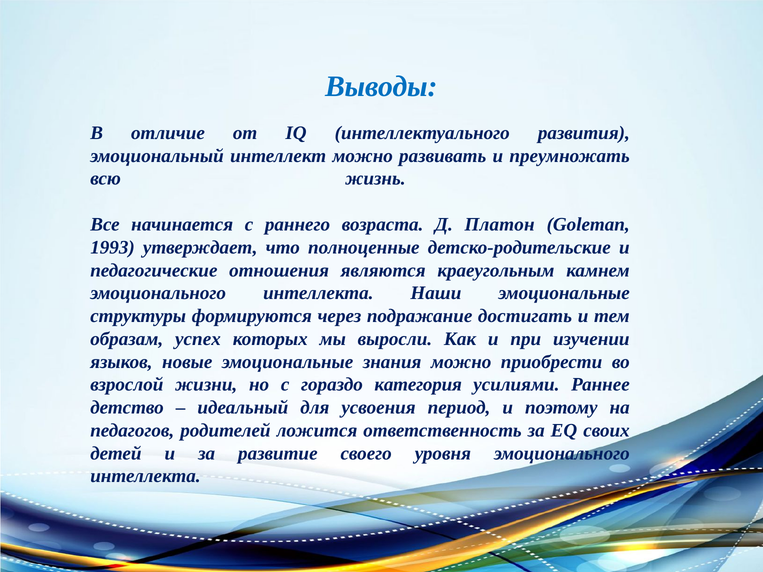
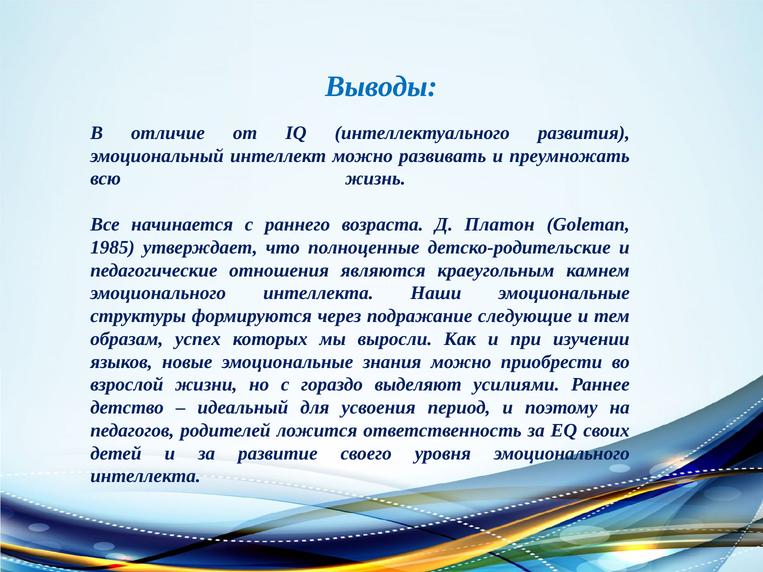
1993: 1993 -> 1985
достигать: достигать -> следующие
категория: категория -> выделяют
